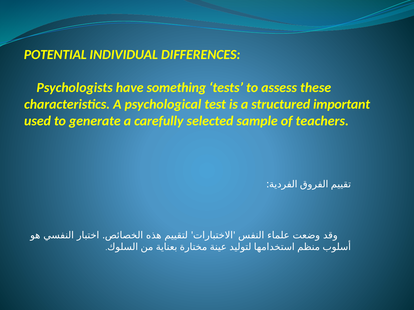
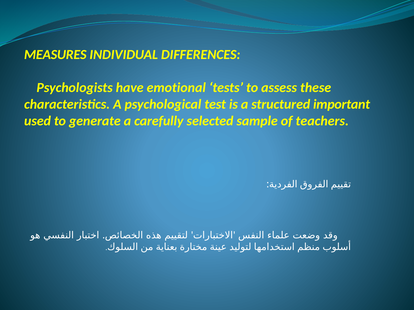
POTENTIAL: POTENTIAL -> MEASURES
something: something -> emotional
